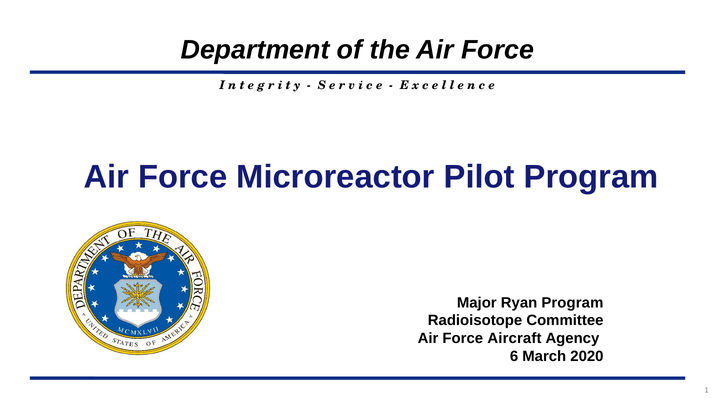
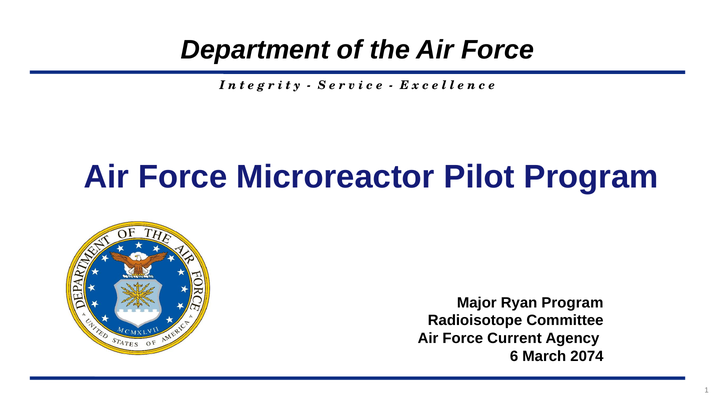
Aircraft: Aircraft -> Current
2020: 2020 -> 2074
